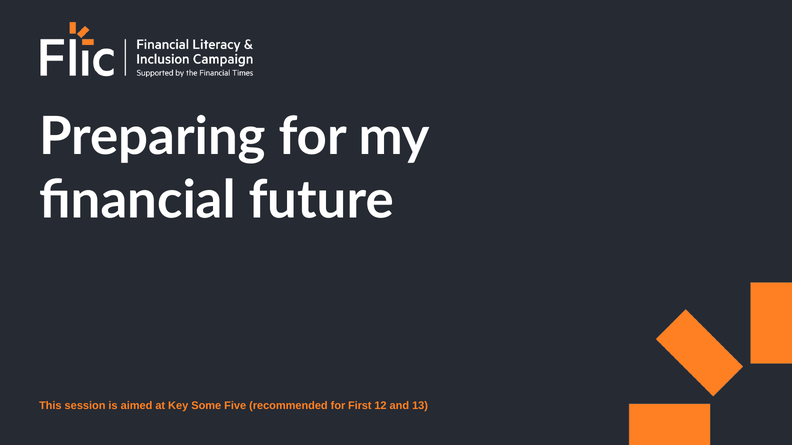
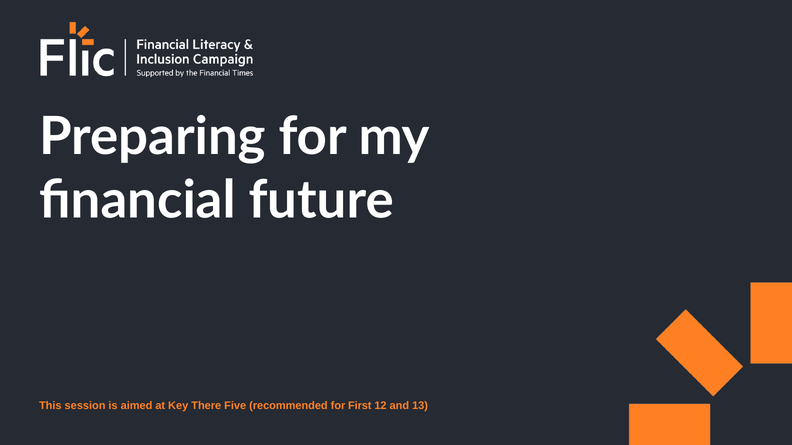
Some: Some -> There
